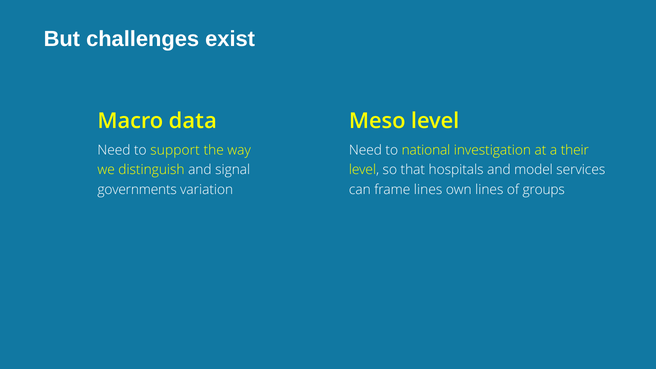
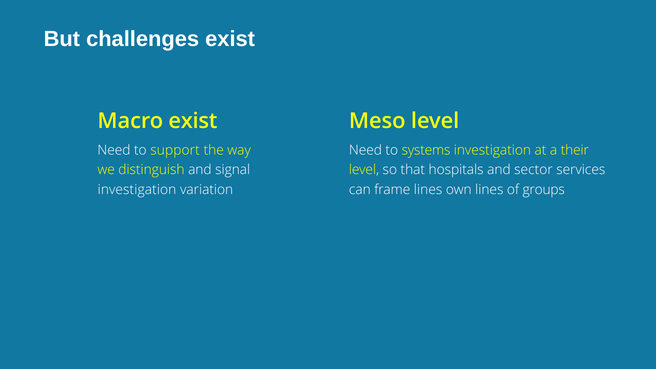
Macro data: data -> exist
national: national -> systems
model: model -> sector
governments at (137, 190): governments -> investigation
